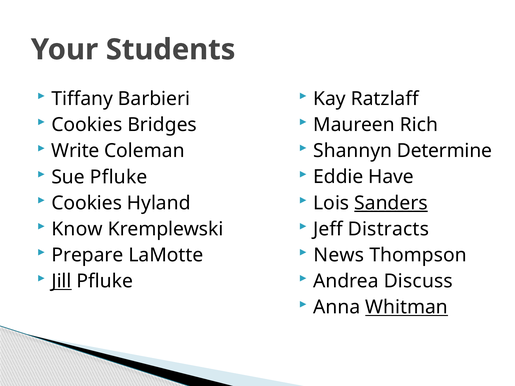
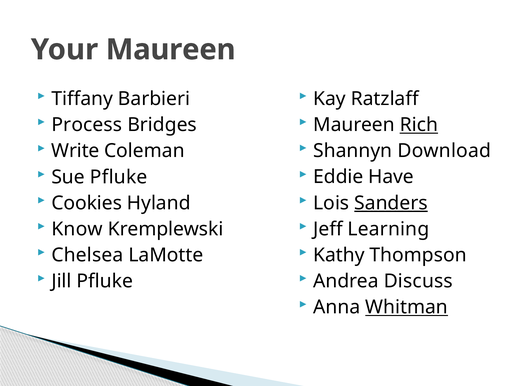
Your Students: Students -> Maureen
Cookies at (87, 125): Cookies -> Process
Rich underline: none -> present
Determine: Determine -> Download
Distracts: Distracts -> Learning
Prepare: Prepare -> Chelsea
News: News -> Kathy
Jill underline: present -> none
